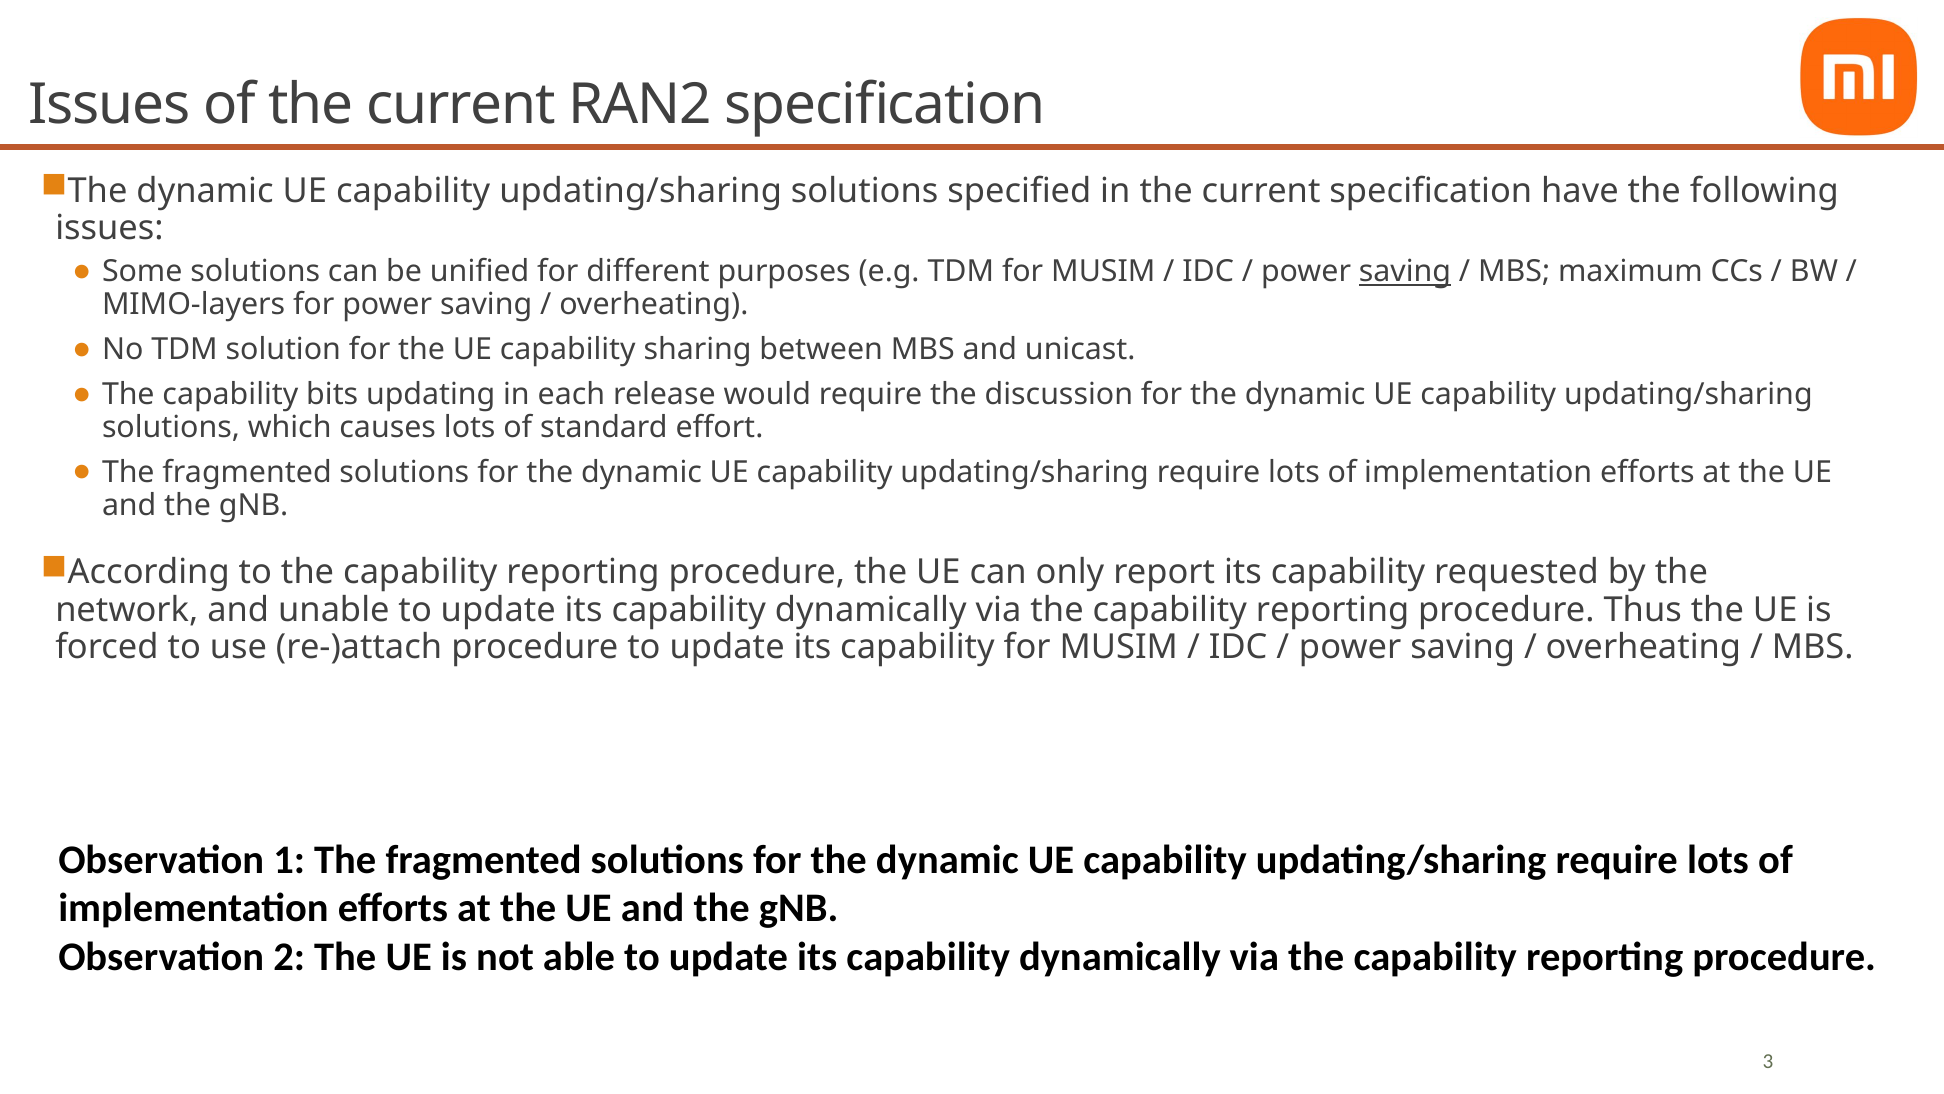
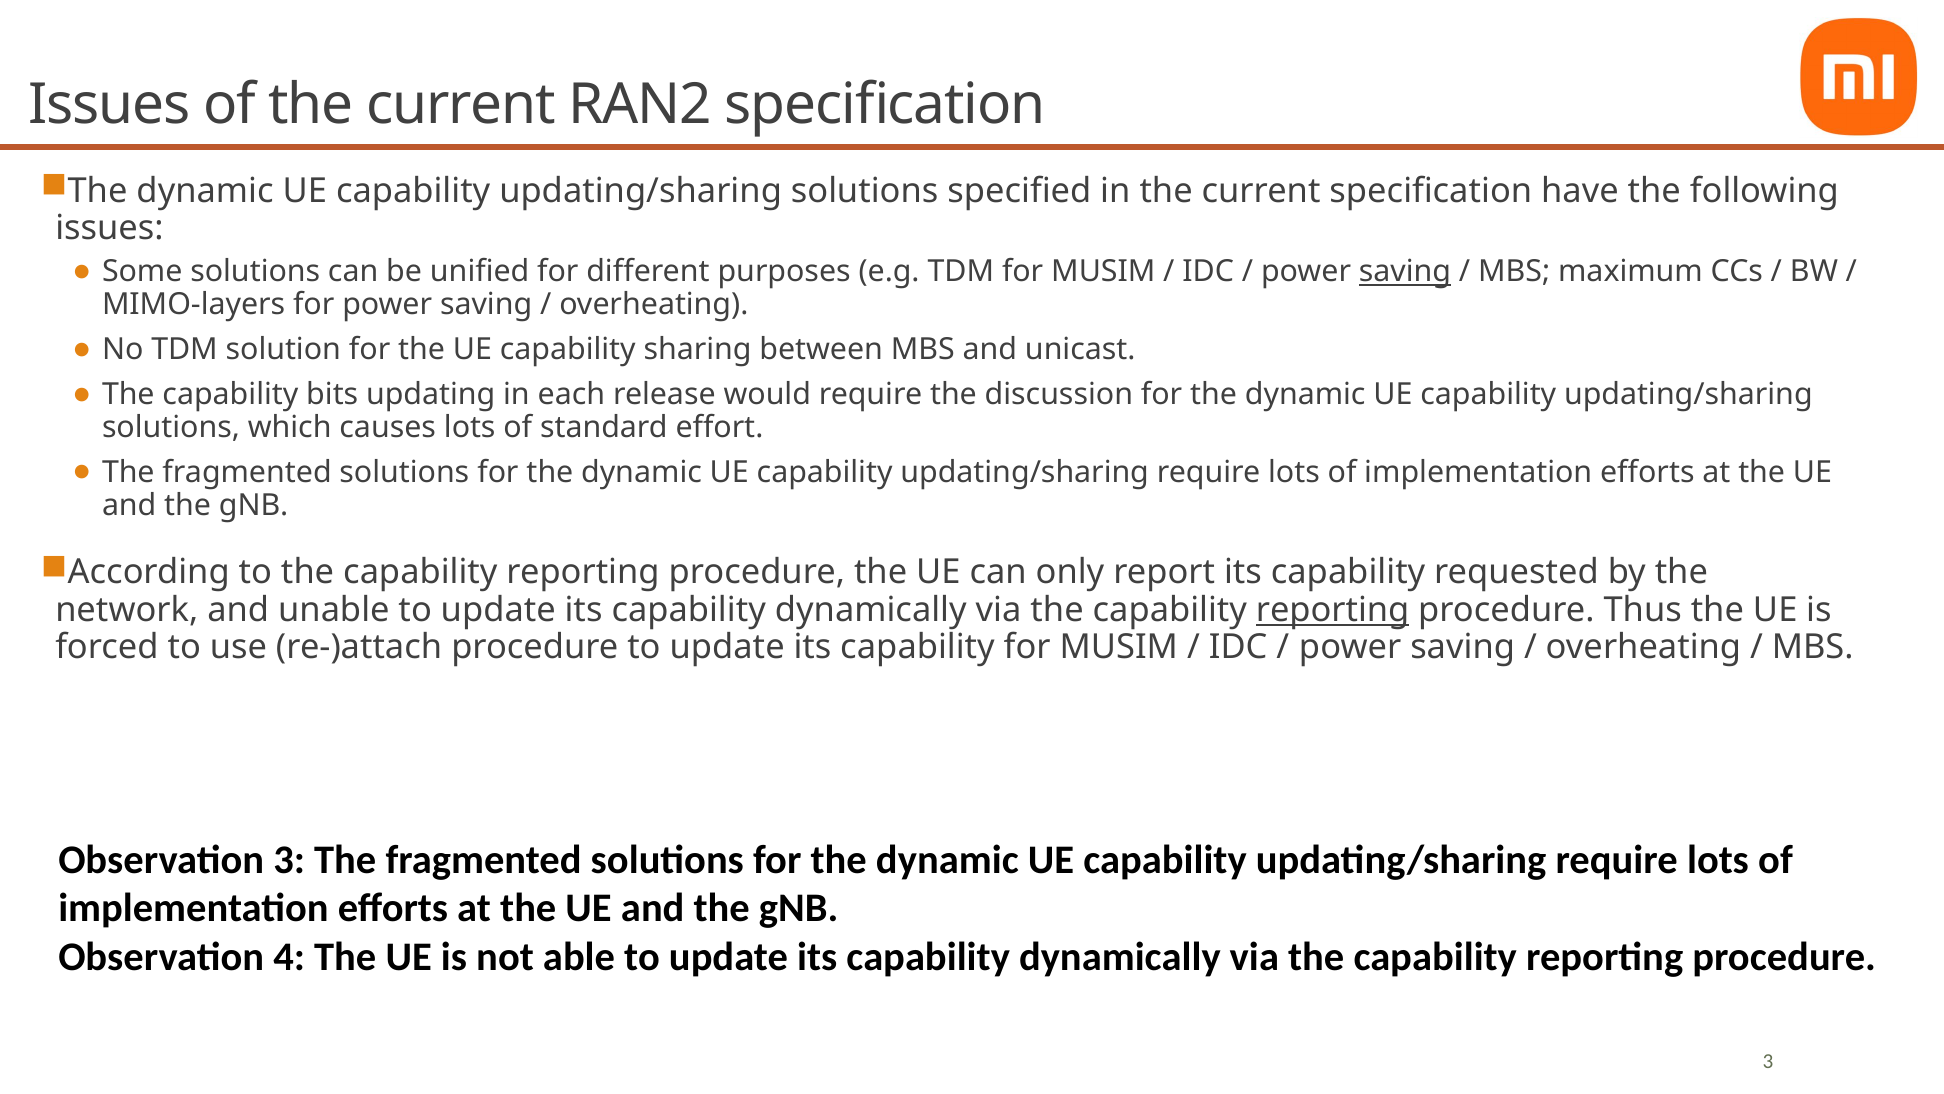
reporting at (1333, 610) underline: none -> present
Observation 1: 1 -> 3
2: 2 -> 4
